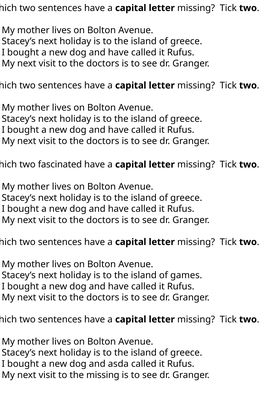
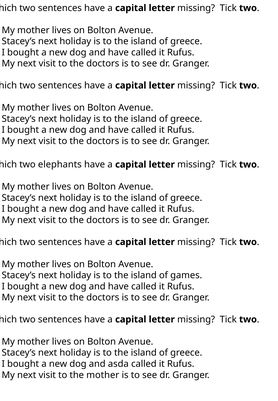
fascinated: fascinated -> elephants
the missing: missing -> mother
